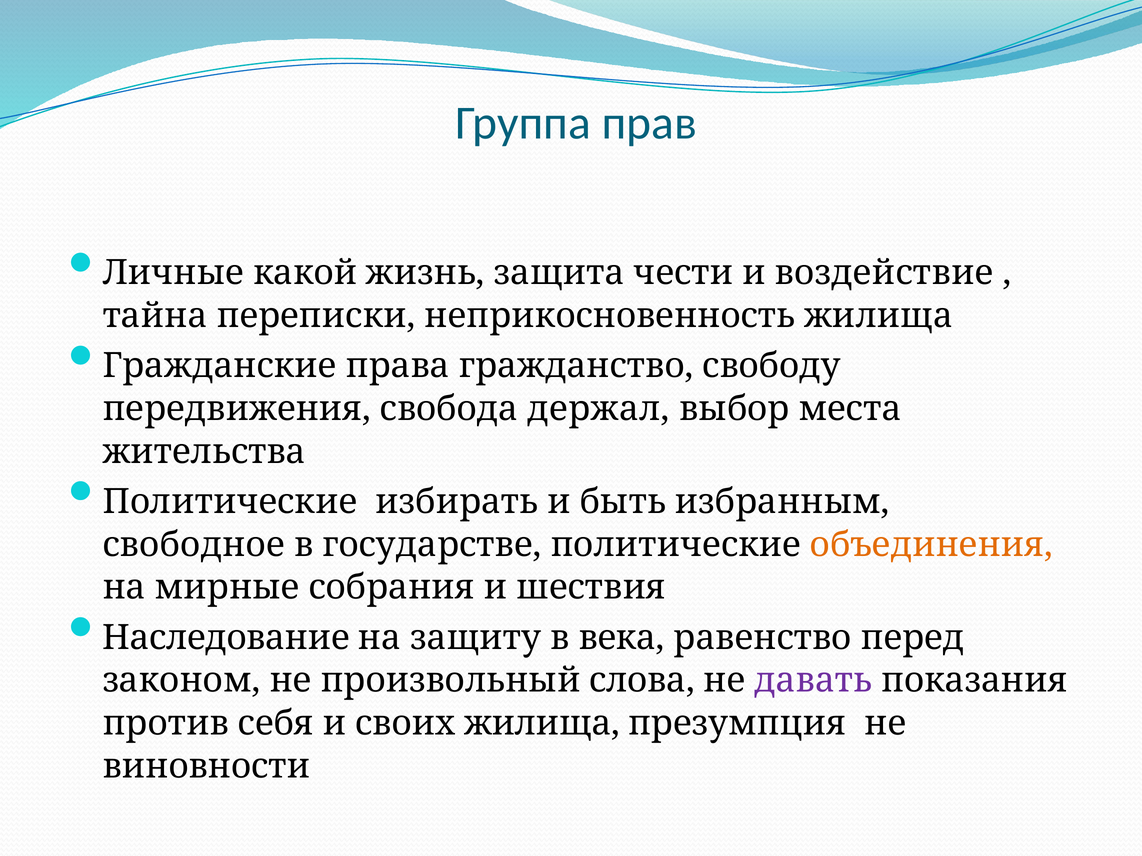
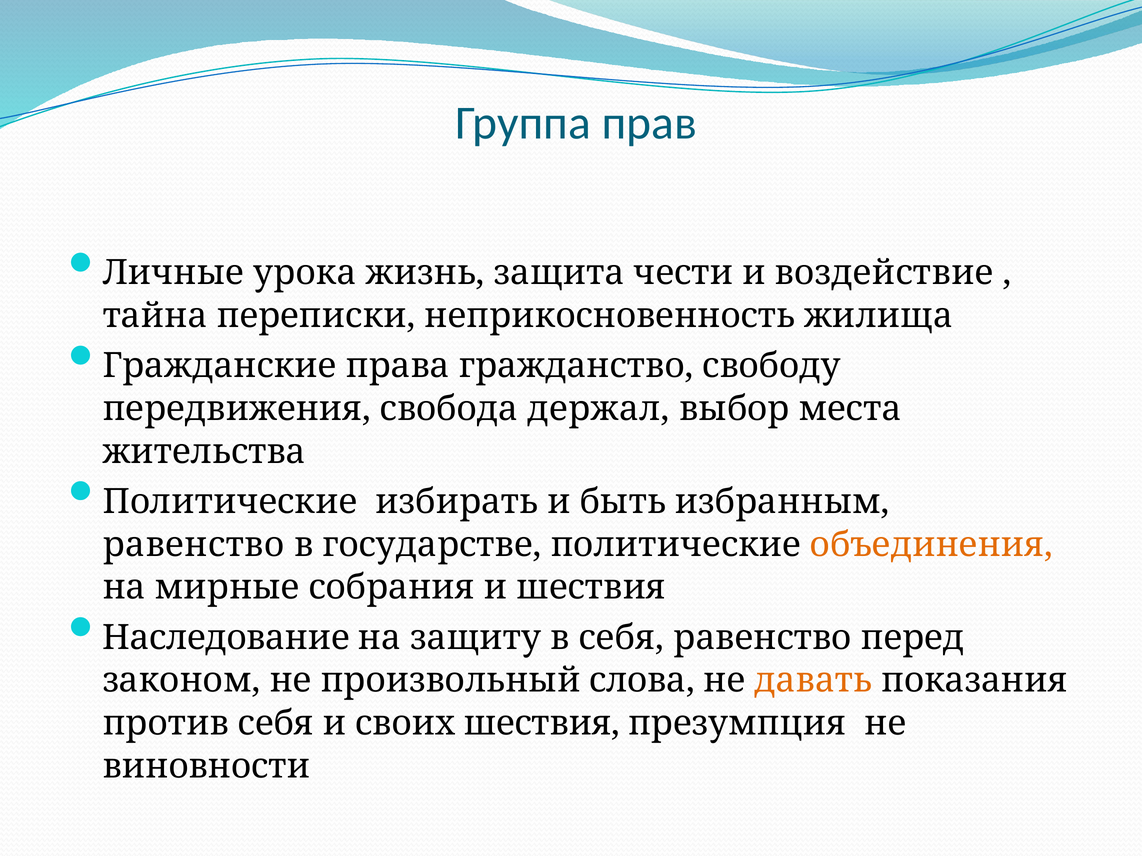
какой: какой -> урока
свободное at (194, 545): свободное -> равенство
в века: века -> себя
давать colour: purple -> orange
своих жилища: жилища -> шествия
